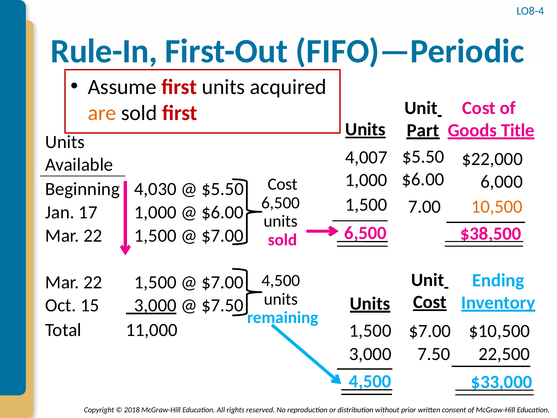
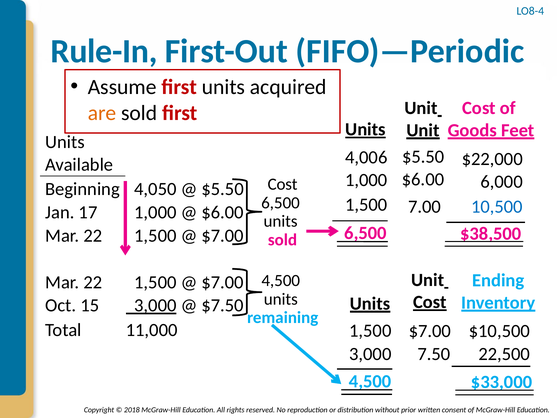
Part at (423, 130): Part -> Unit
Title: Title -> Feet
4,007: 4,007 -> 4,006
4,030: 4,030 -> 4,050
10,500 colour: orange -> blue
